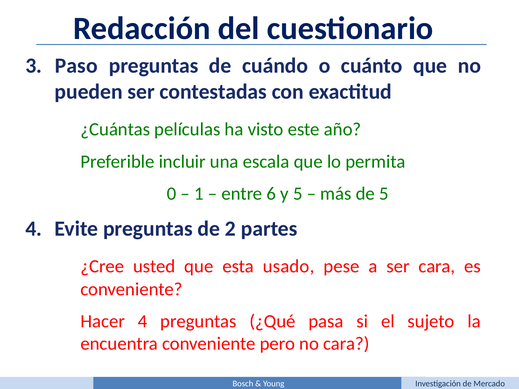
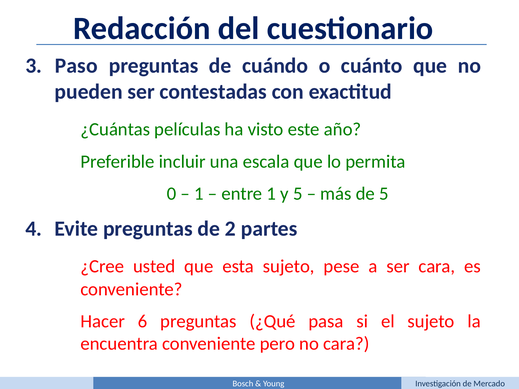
entre 6: 6 -> 1
esta usado: usado -> sujeto
Hacer 4: 4 -> 6
